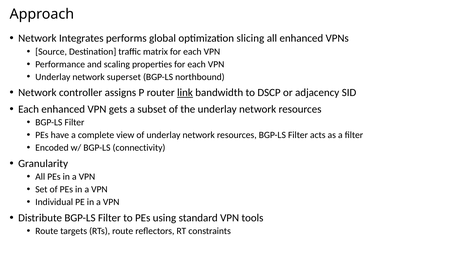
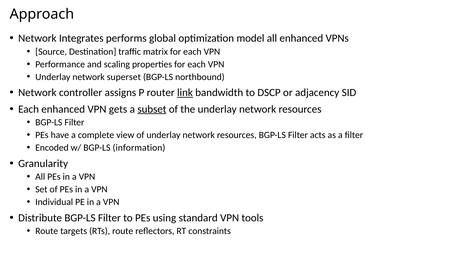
slicing: slicing -> model
subset underline: none -> present
connectivity: connectivity -> information
